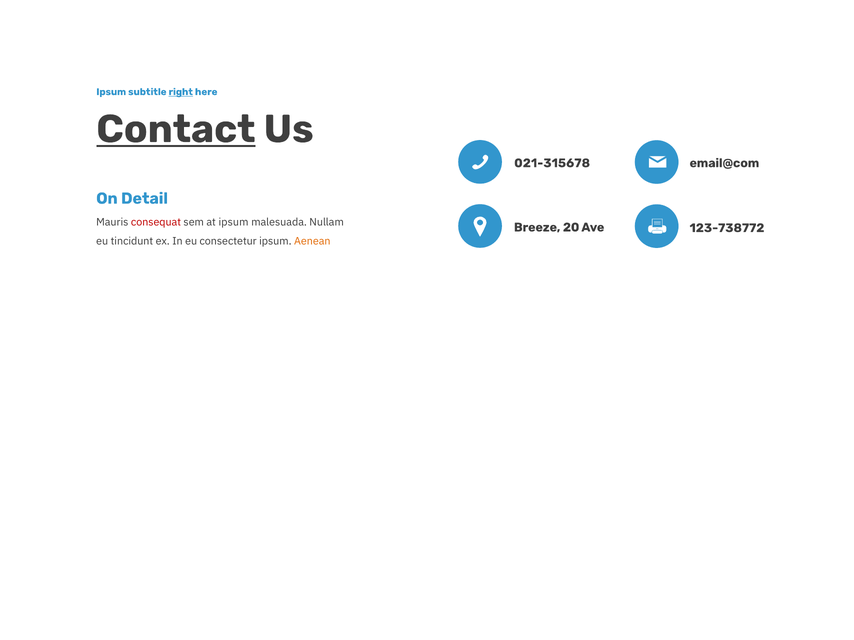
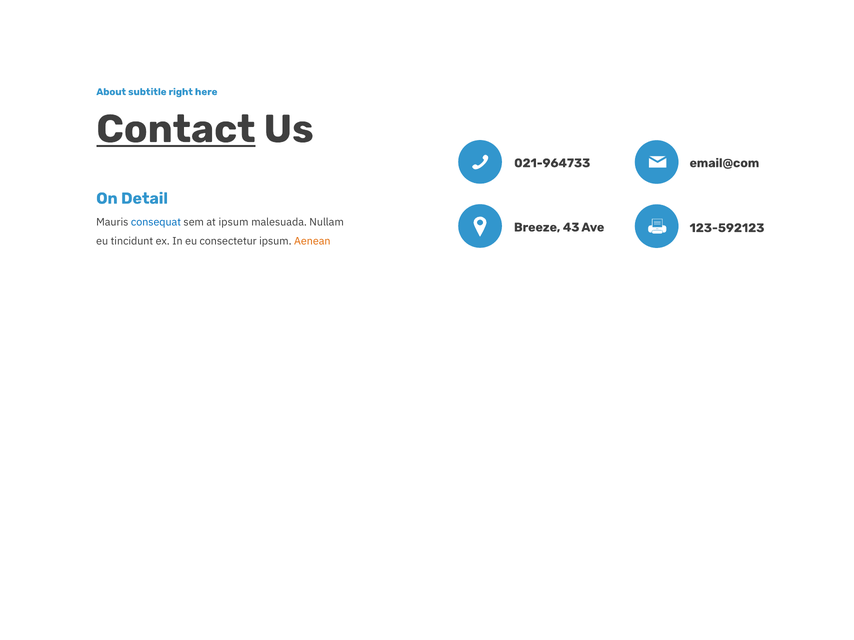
Ipsum at (111, 92): Ipsum -> About
right underline: present -> none
021-315678: 021-315678 -> 021-964733
consequat colour: red -> blue
20: 20 -> 43
123-738772: 123-738772 -> 123-592123
